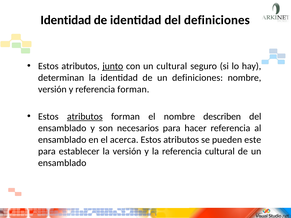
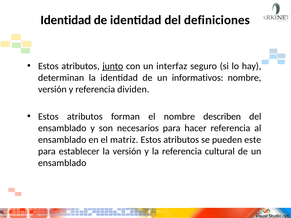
un cultural: cultural -> interfaz
un definiciones: definiciones -> informativos
referencia forman: forman -> dividen
atributos at (85, 117) underline: present -> none
acerca: acerca -> matriz
